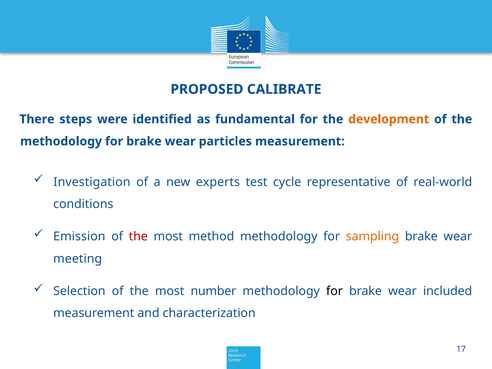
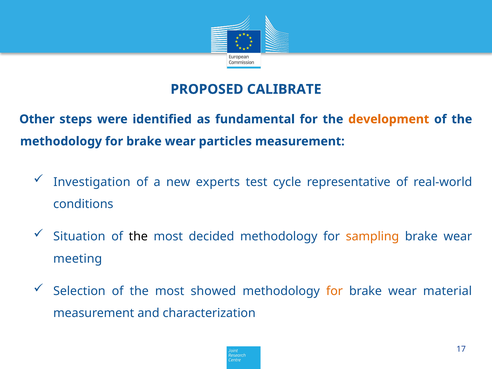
There: There -> Other
Emission: Emission -> Situation
the at (138, 236) colour: red -> black
method: method -> decided
number: number -> showed
for at (334, 291) colour: black -> orange
included: included -> material
